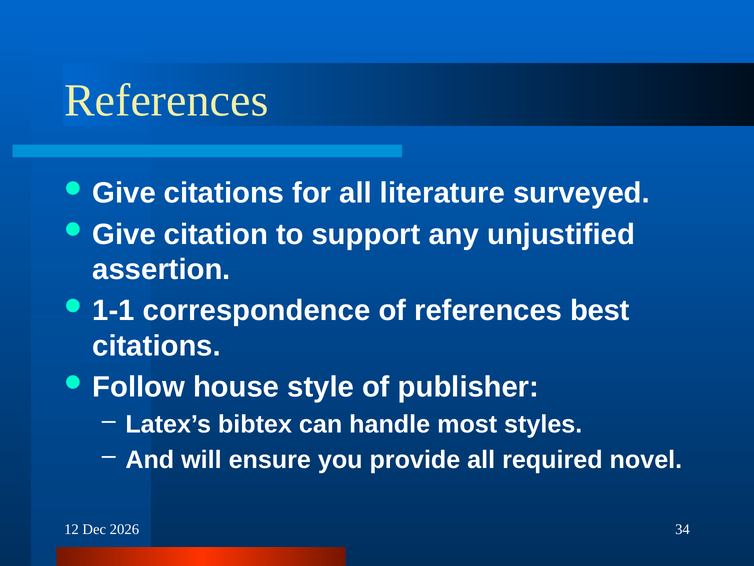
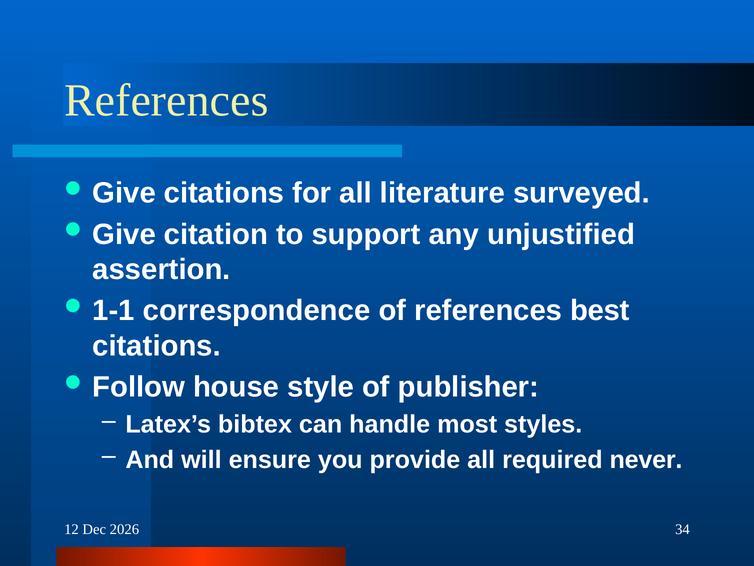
novel: novel -> never
